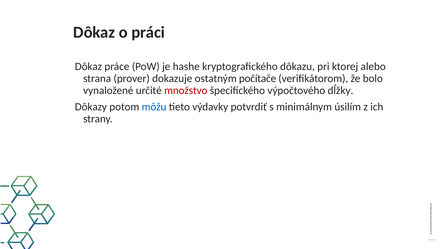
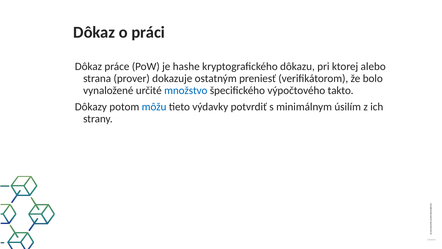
počítače: počítače -> preniesť
množstvo colour: red -> blue
dĺžky: dĺžky -> takto
